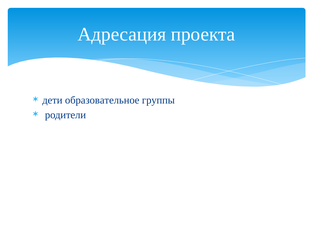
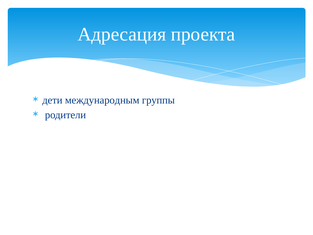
образовательное: образовательное -> международным
